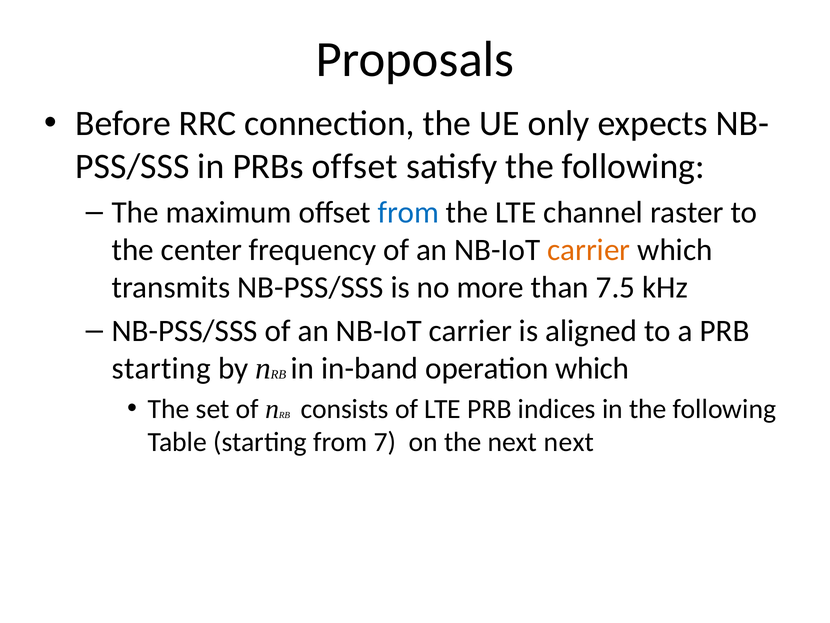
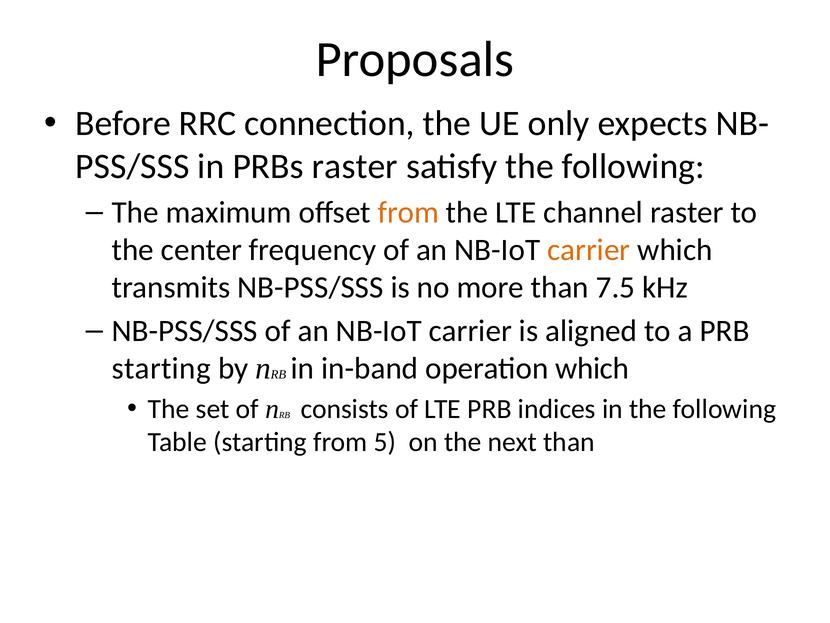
PRBs offset: offset -> raster
from at (408, 212) colour: blue -> orange
7: 7 -> 5
next next: next -> than
